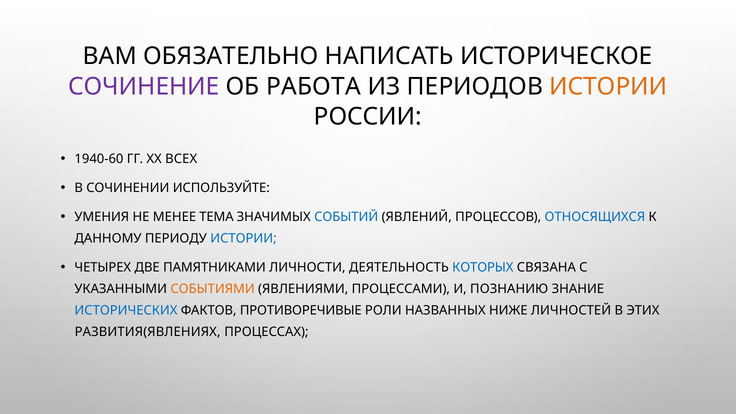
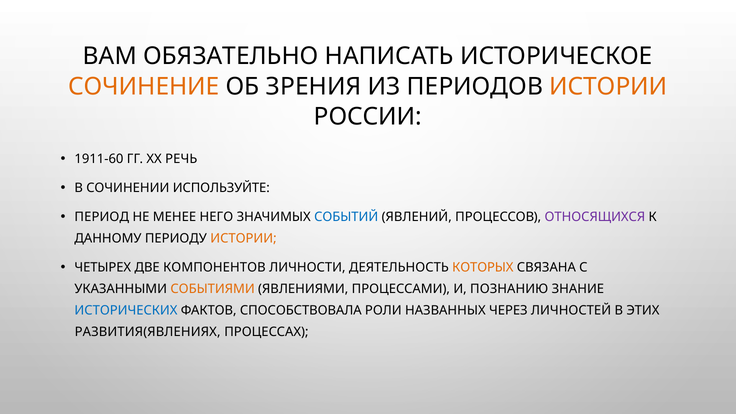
СОЧИНЕНИЕ colour: purple -> orange
РАБОТА: РАБОТА -> ЗРЕНИЯ
1940-60: 1940-60 -> 1911-60
ВСЕХ: ВСЕХ -> РЕЧЬ
УМЕНИЯ: УМЕНИЯ -> ПЕРИОД
ТЕМА: ТЕМА -> НЕГО
ОТНОСЯЩИХСЯ colour: blue -> purple
ИСТОРИИ at (243, 238) colour: blue -> orange
ПАМЯТНИКАМИ: ПАМЯТНИКАМИ -> КОМПОНЕНТОВ
КОТОРЫХ colour: blue -> orange
ПРОТИВОРЕЧИВЫЕ: ПРОТИВОРЕЧИВЫЕ -> СПОСОБСТВОВАЛА
НИЖЕ: НИЖЕ -> ЧЕРЕЗ
